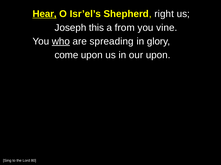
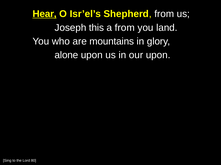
Shepherd right: right -> from
vine: vine -> land
who underline: present -> none
spreading: spreading -> mountains
come: come -> alone
